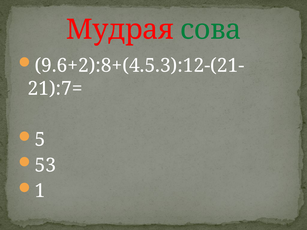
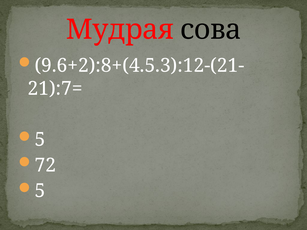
сова colour: green -> black
53: 53 -> 72
1 at (40, 191): 1 -> 5
